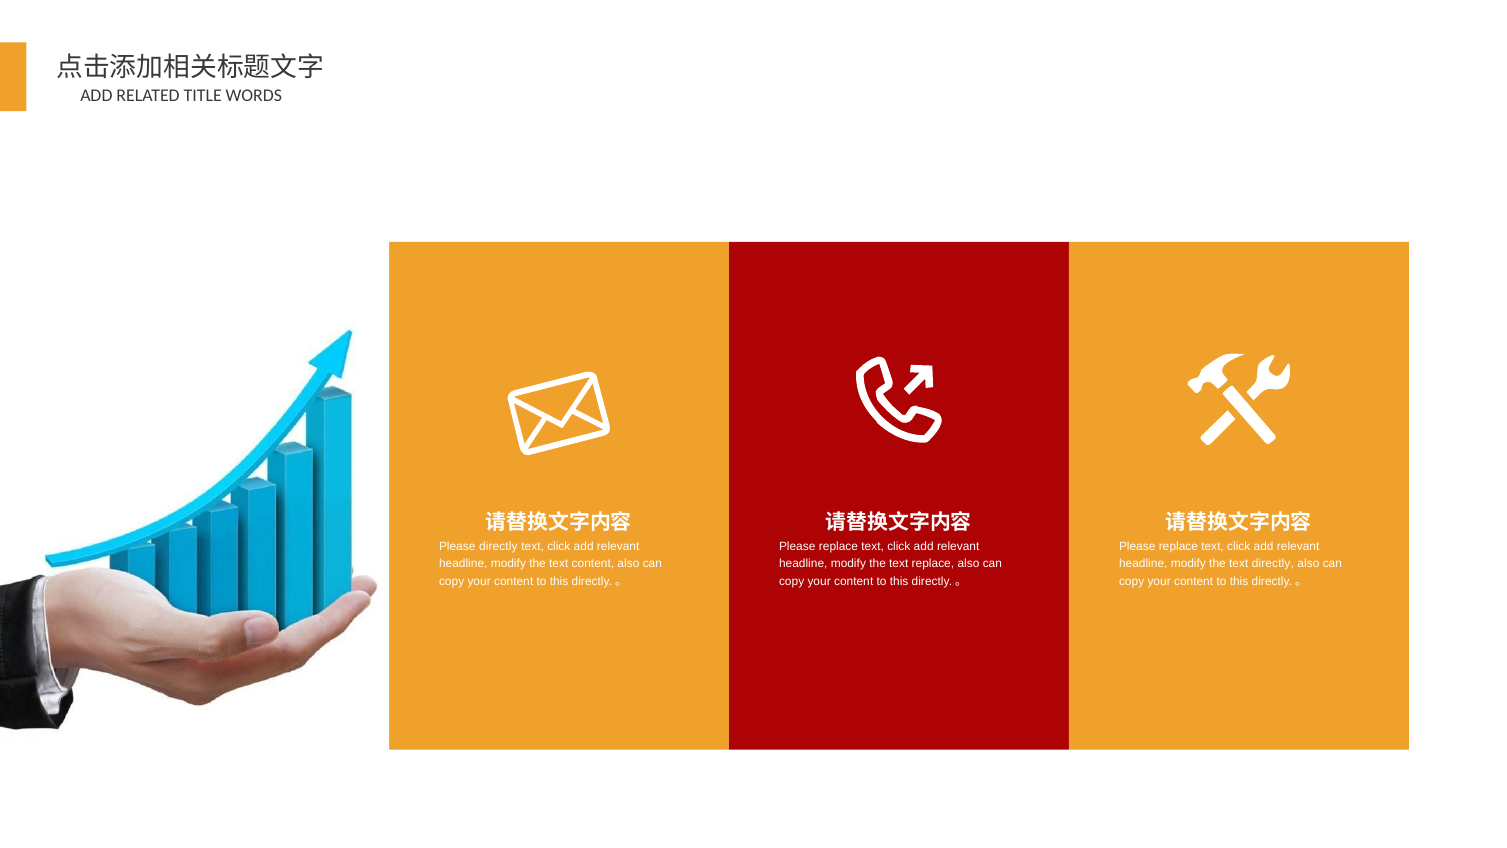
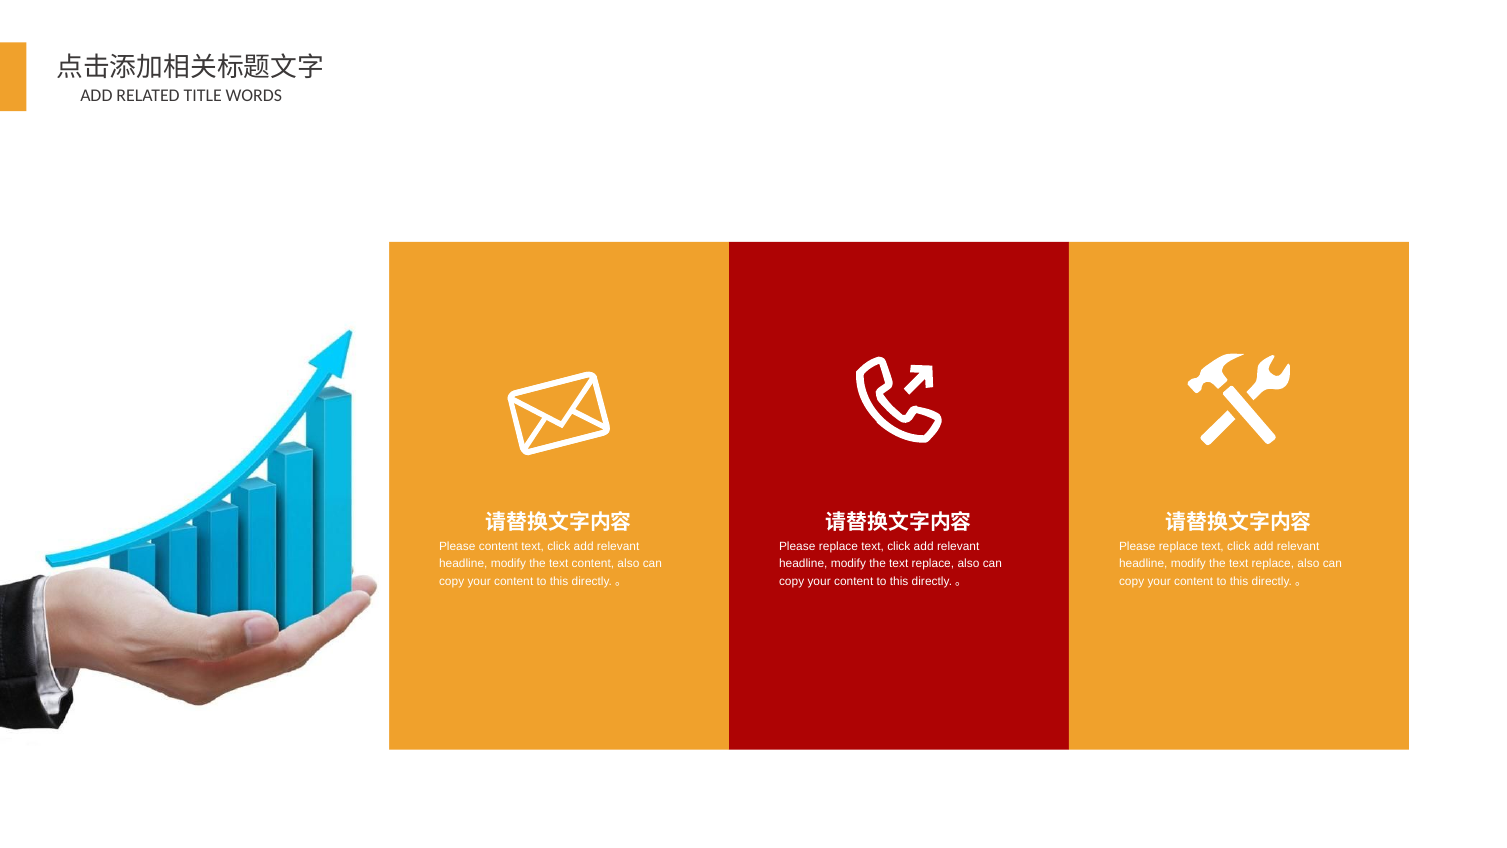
Please directly: directly -> content
directly at (1273, 564): directly -> replace
